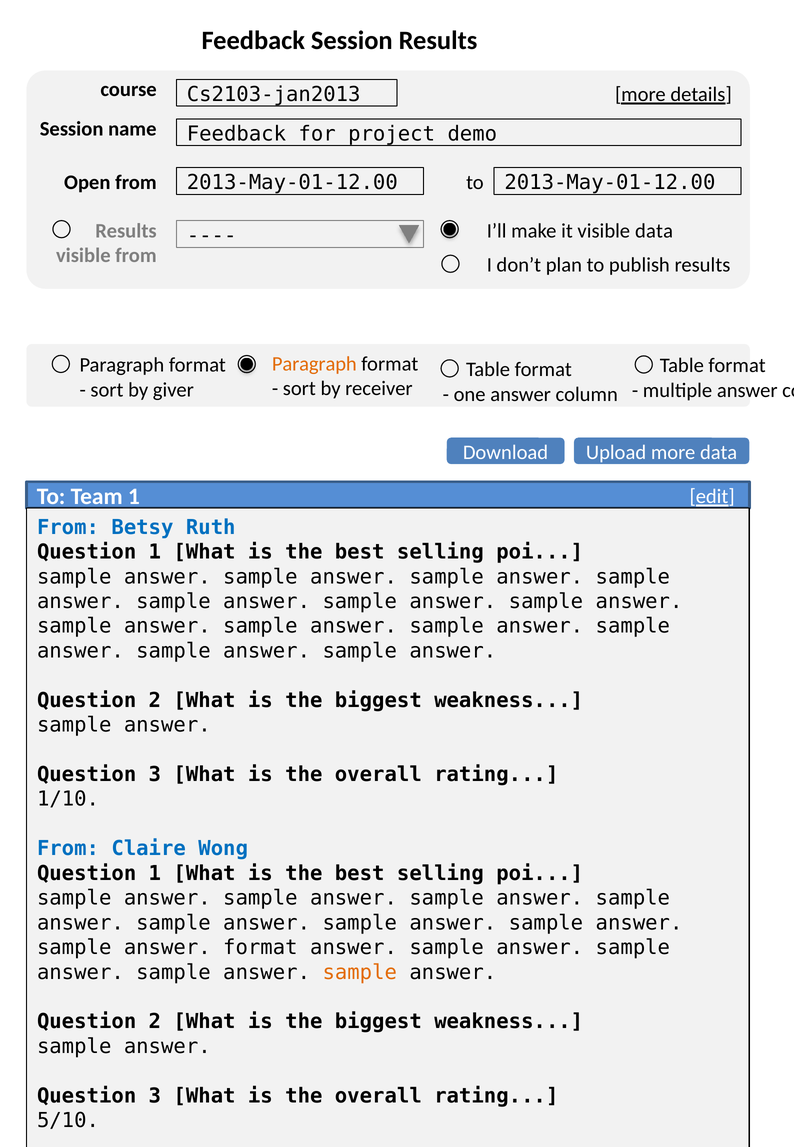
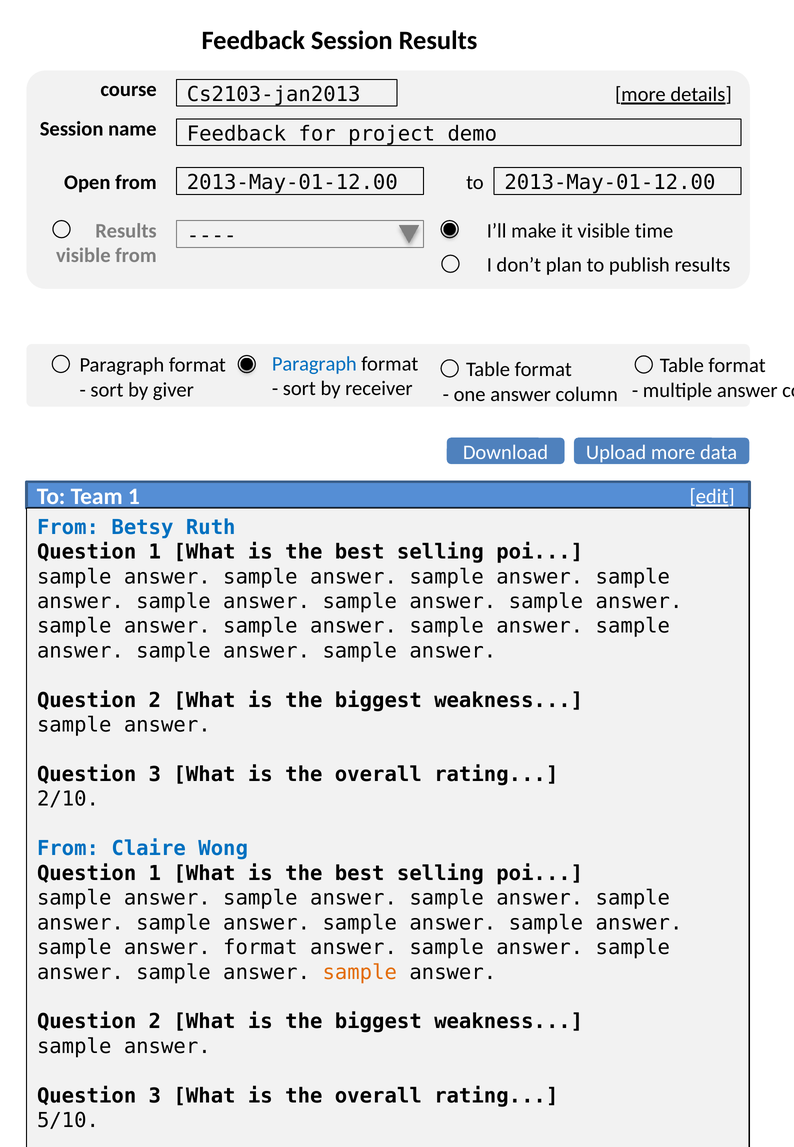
visible data: data -> time
Paragraph at (314, 364) colour: orange -> blue
1/10: 1/10 -> 2/10
